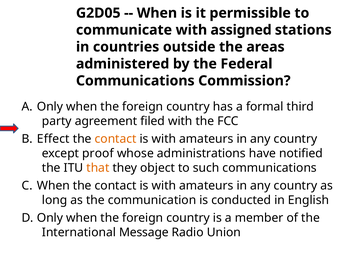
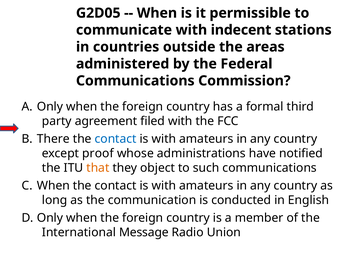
assigned: assigned -> indecent
Effect: Effect -> There
contact at (116, 139) colour: orange -> blue
